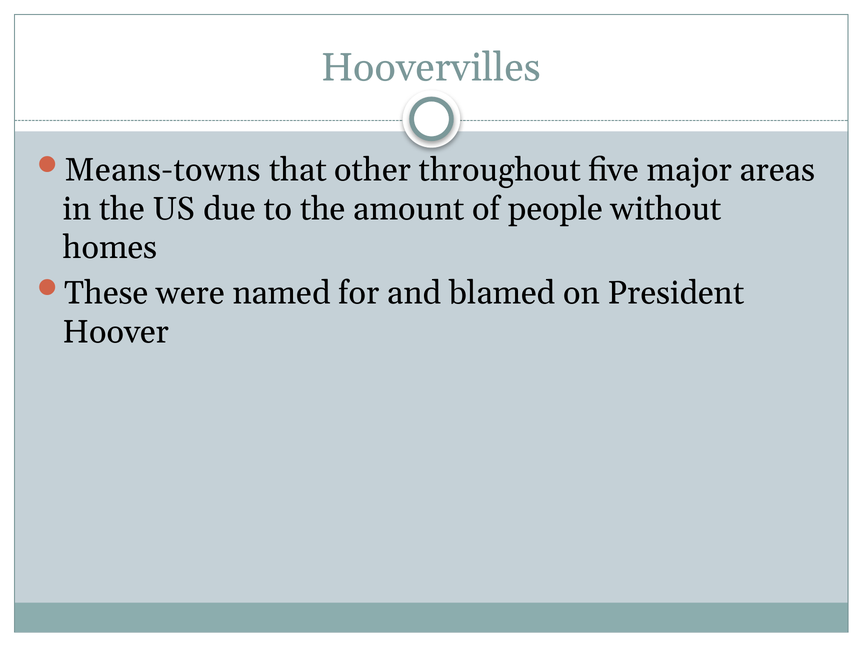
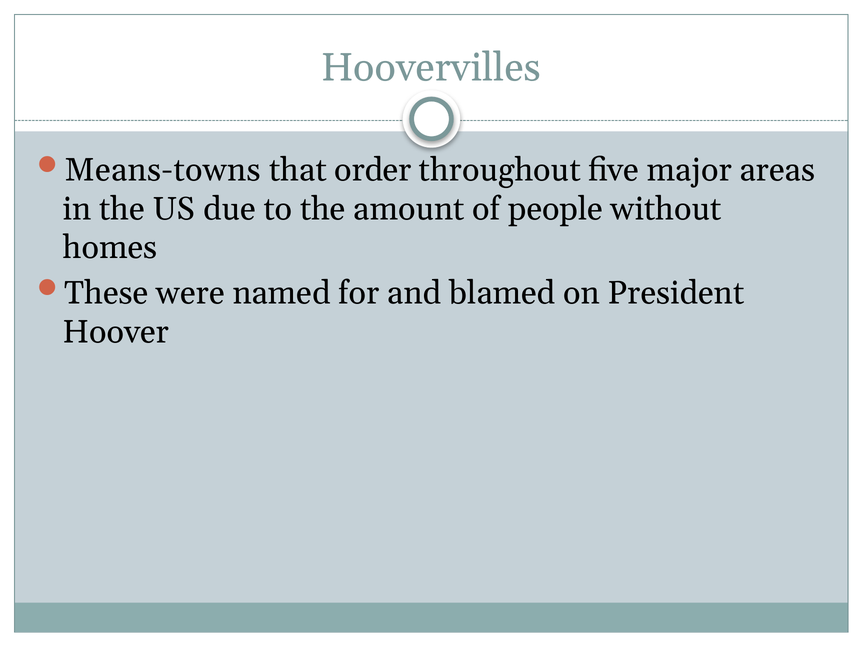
other: other -> order
